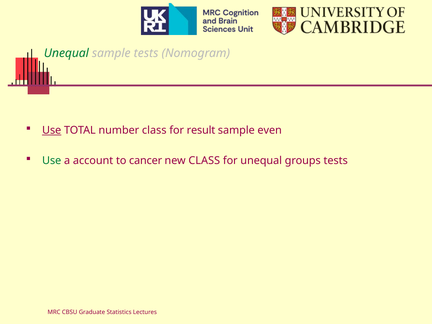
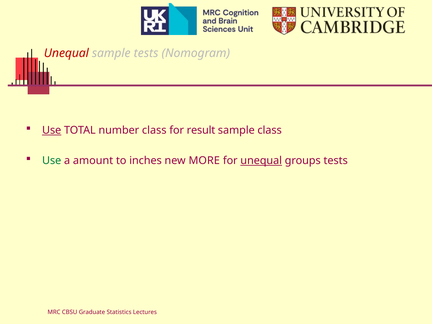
Unequal at (66, 53) colour: green -> red
sample even: even -> class
account: account -> amount
cancer: cancer -> inches
new CLASS: CLASS -> MORE
unequal at (261, 161) underline: none -> present
